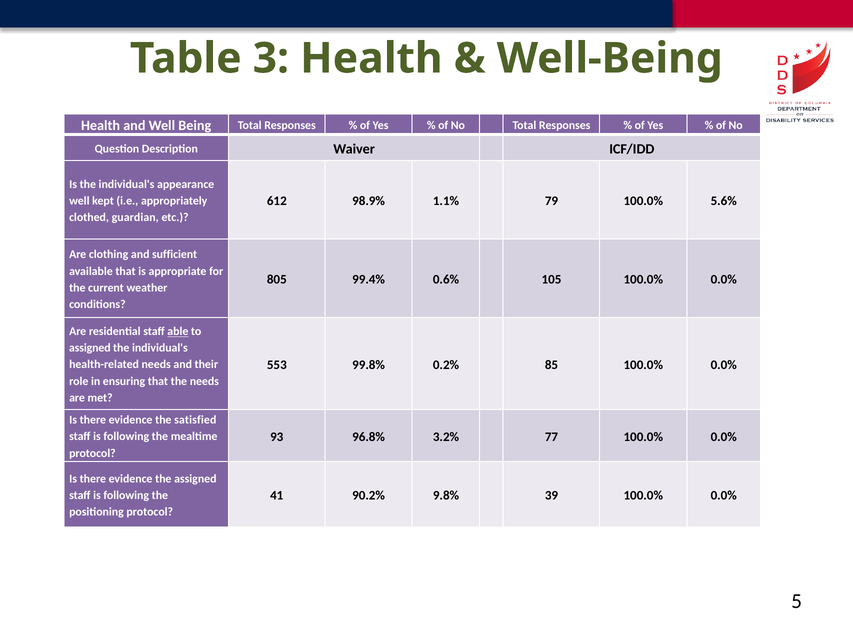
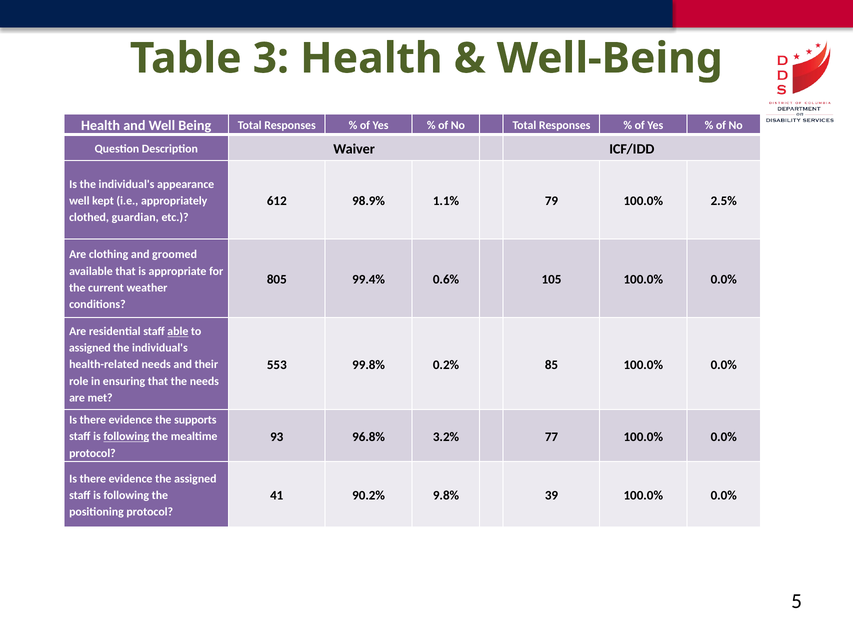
5.6%: 5.6% -> 2.5%
sufficient: sufficient -> groomed
satisfied: satisfied -> supports
following at (126, 436) underline: none -> present
